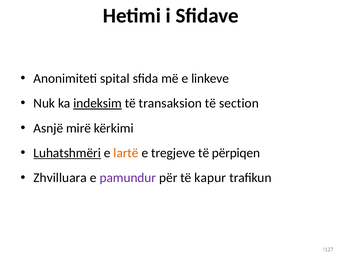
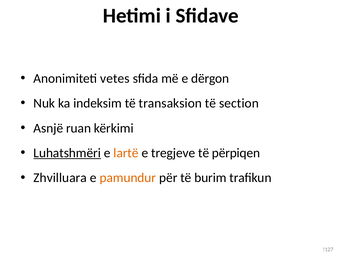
spital: spital -> vetes
linkeve: linkeve -> dërgon
indeksim underline: present -> none
mirë: mirë -> ruan
pamundur colour: purple -> orange
kapur: kapur -> burim
